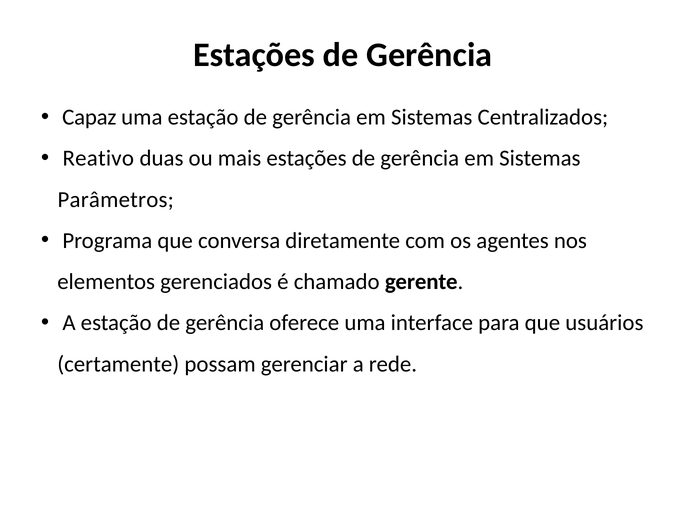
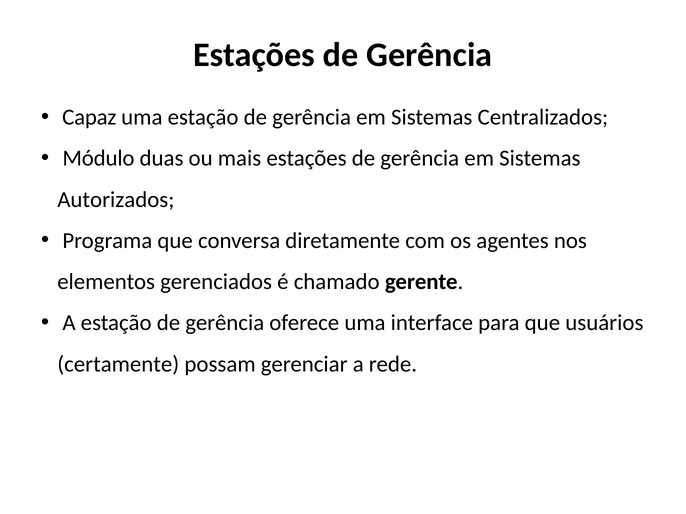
Reativo: Reativo -> Módulo
Parâmetros: Parâmetros -> Autorizados
